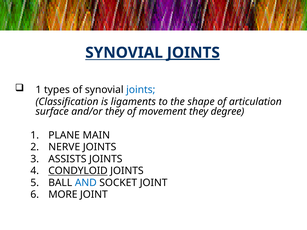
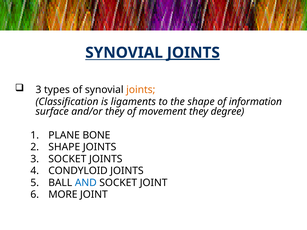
1 at (38, 90): 1 -> 3
joints at (141, 90) colour: blue -> orange
articulation: articulation -> information
MAIN: MAIN -> BONE
NERVE at (64, 147): NERVE -> SHAPE
ASSISTS at (67, 159): ASSISTS -> SOCKET
CONDYLOID underline: present -> none
